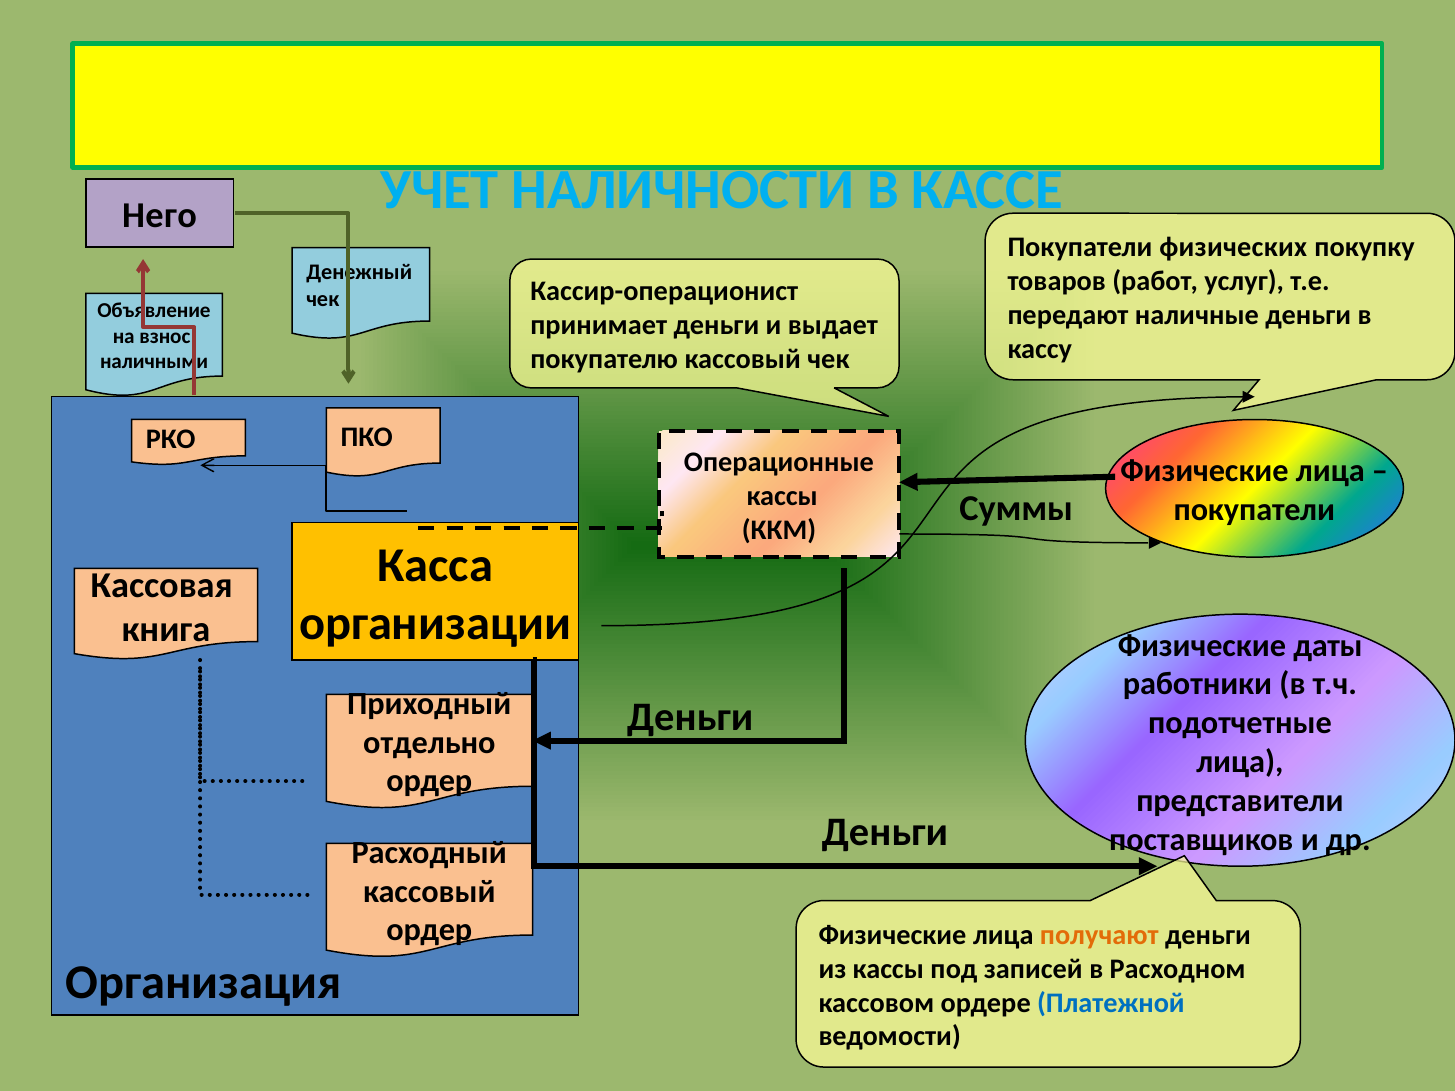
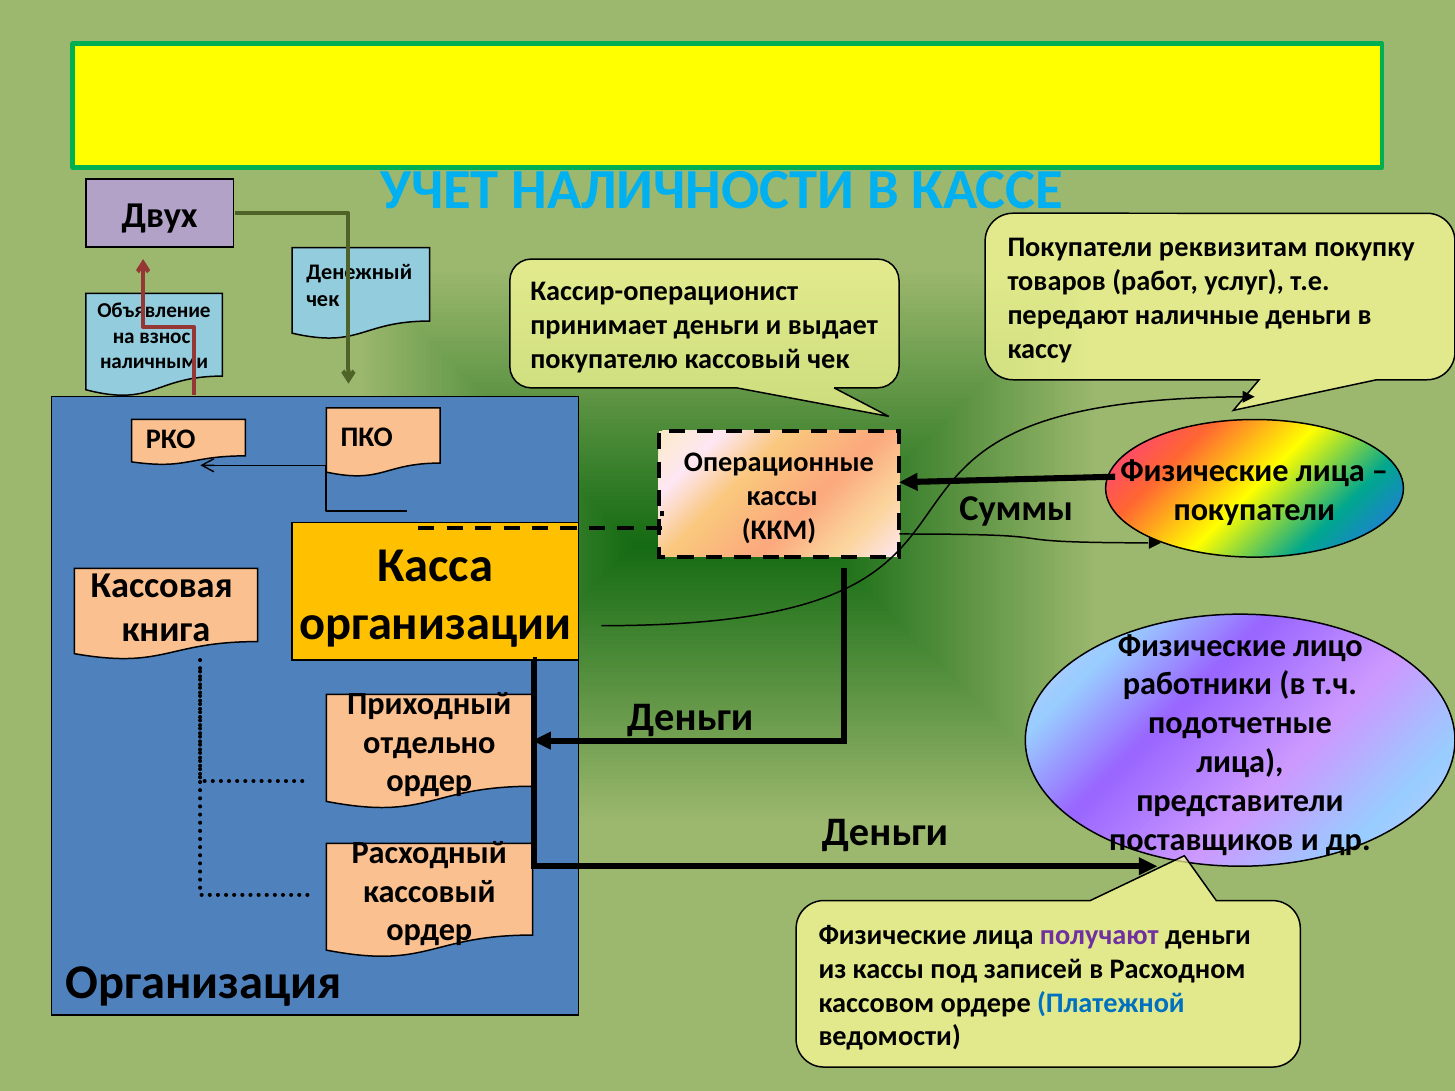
Него: Него -> Двух
физических: физических -> реквизитам
даты: даты -> лицо
получают colour: orange -> purple
